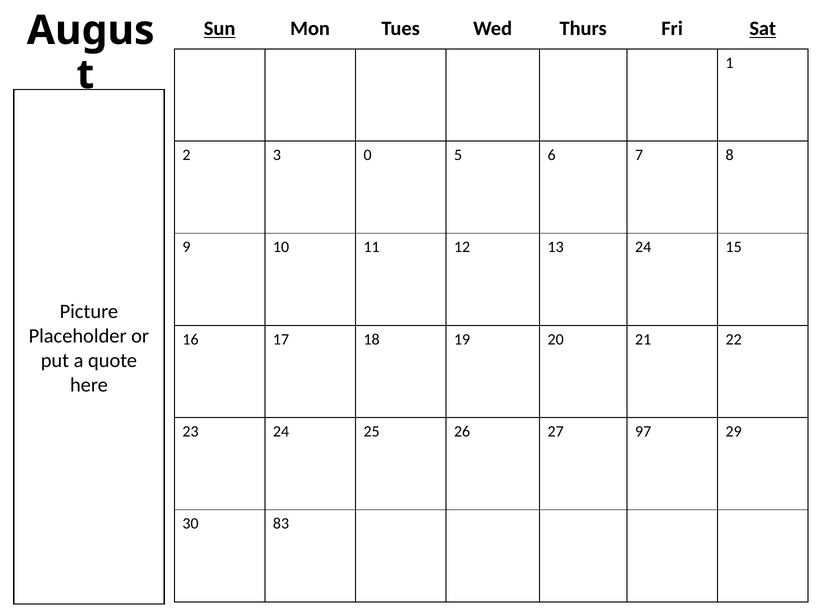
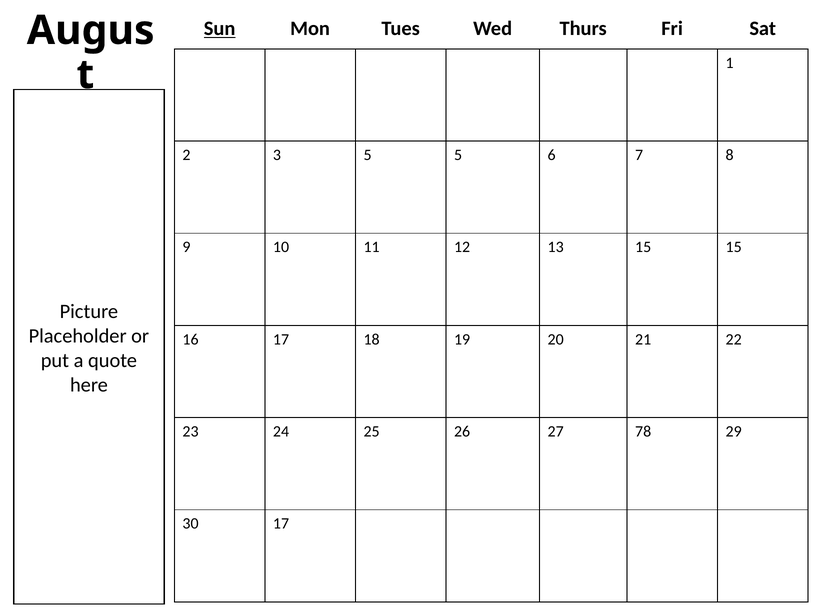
Sat underline: present -> none
3 0: 0 -> 5
13 24: 24 -> 15
97: 97 -> 78
30 83: 83 -> 17
